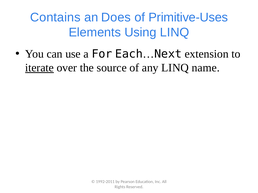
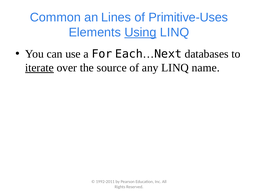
Contains: Contains -> Common
Does: Does -> Lines
Using underline: none -> present
extension: extension -> databases
